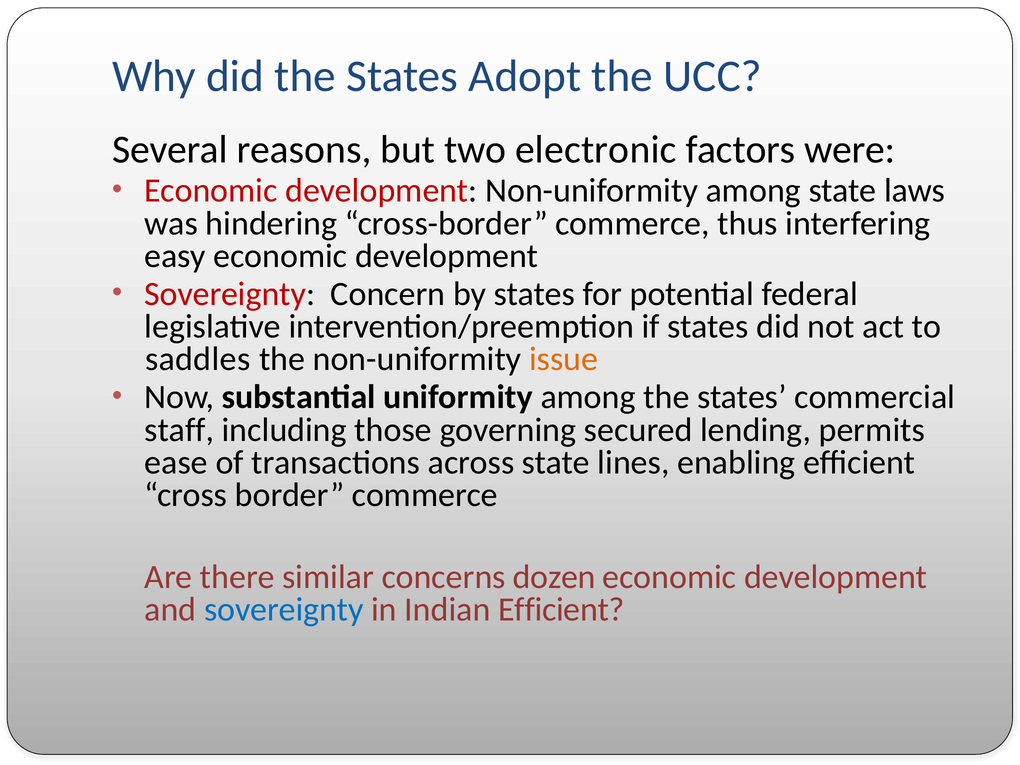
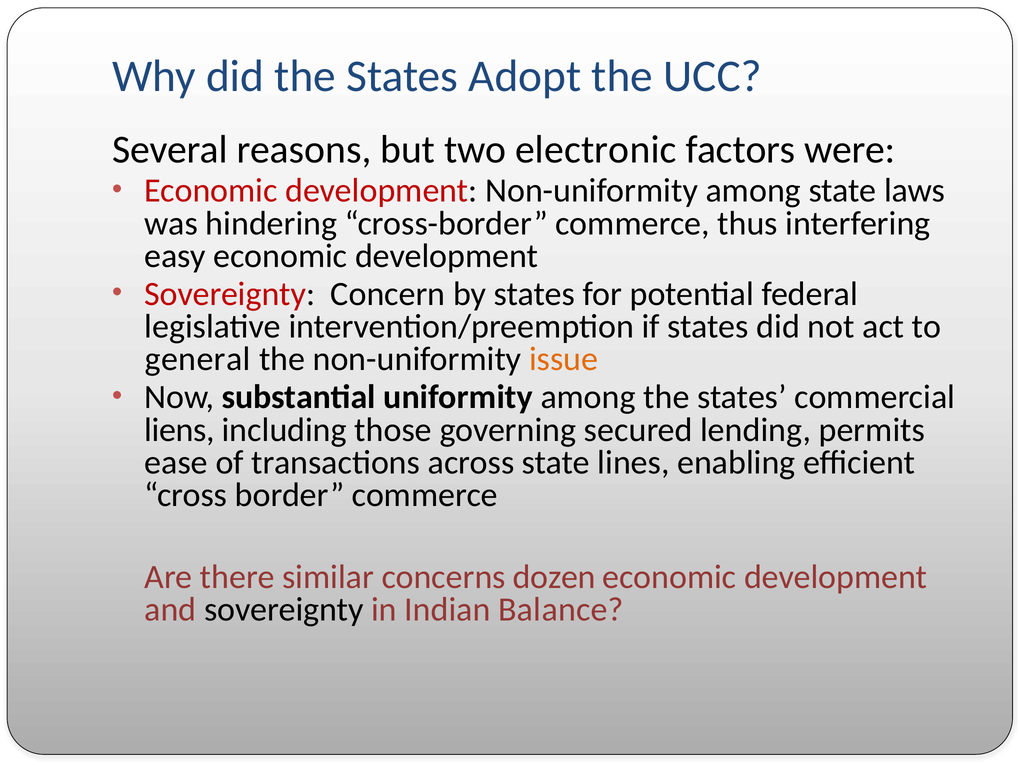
saddles: saddles -> general
staff: staff -> liens
sovereignty at (284, 609) colour: blue -> black
Indian Efficient: Efficient -> Balance
